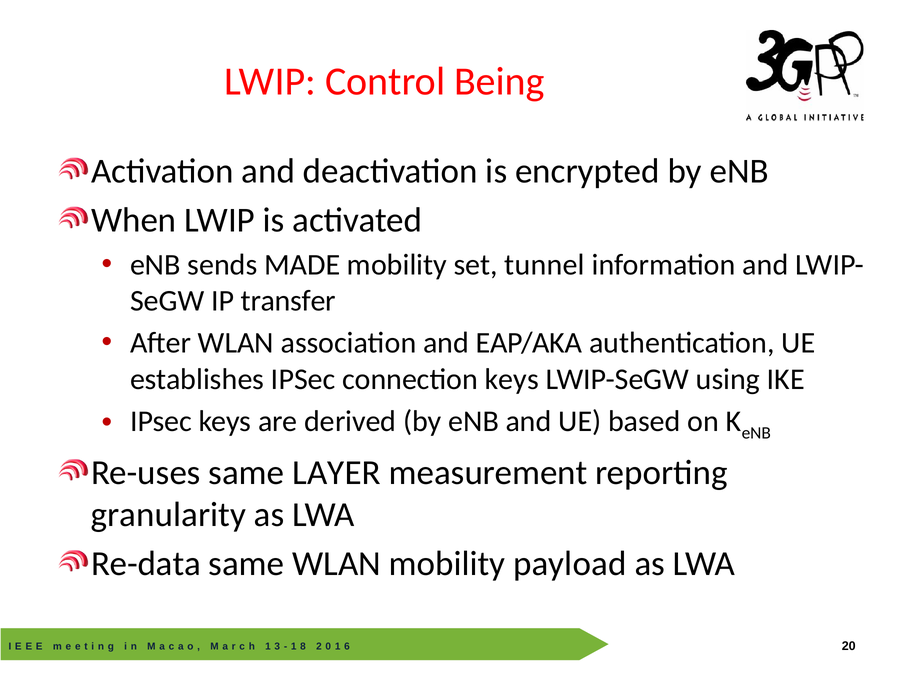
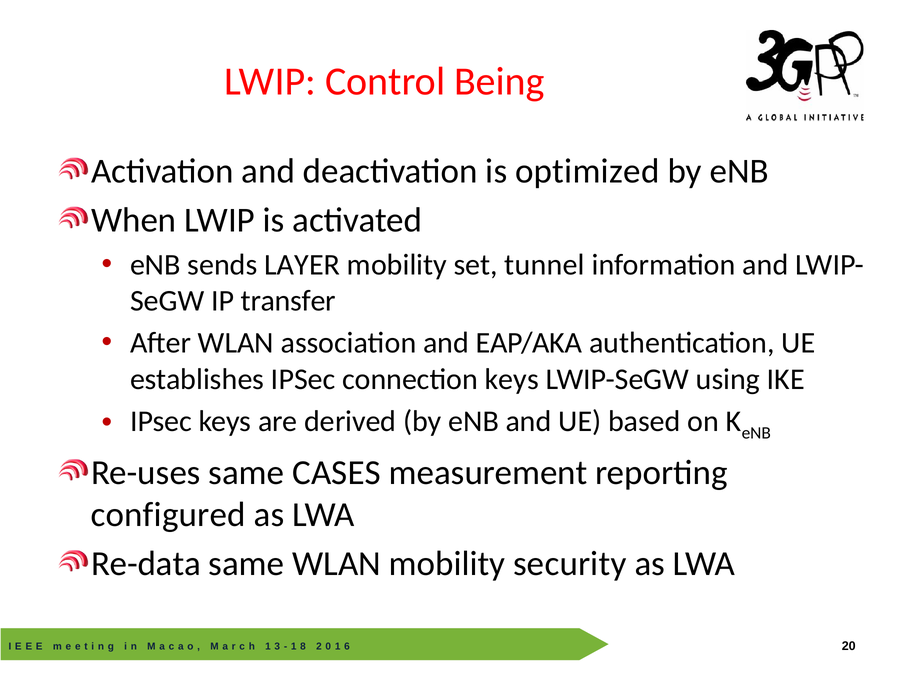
encrypted: encrypted -> optimized
MADE: MADE -> LAYER
LAYER: LAYER -> CASES
granularity: granularity -> configured
payload: payload -> security
